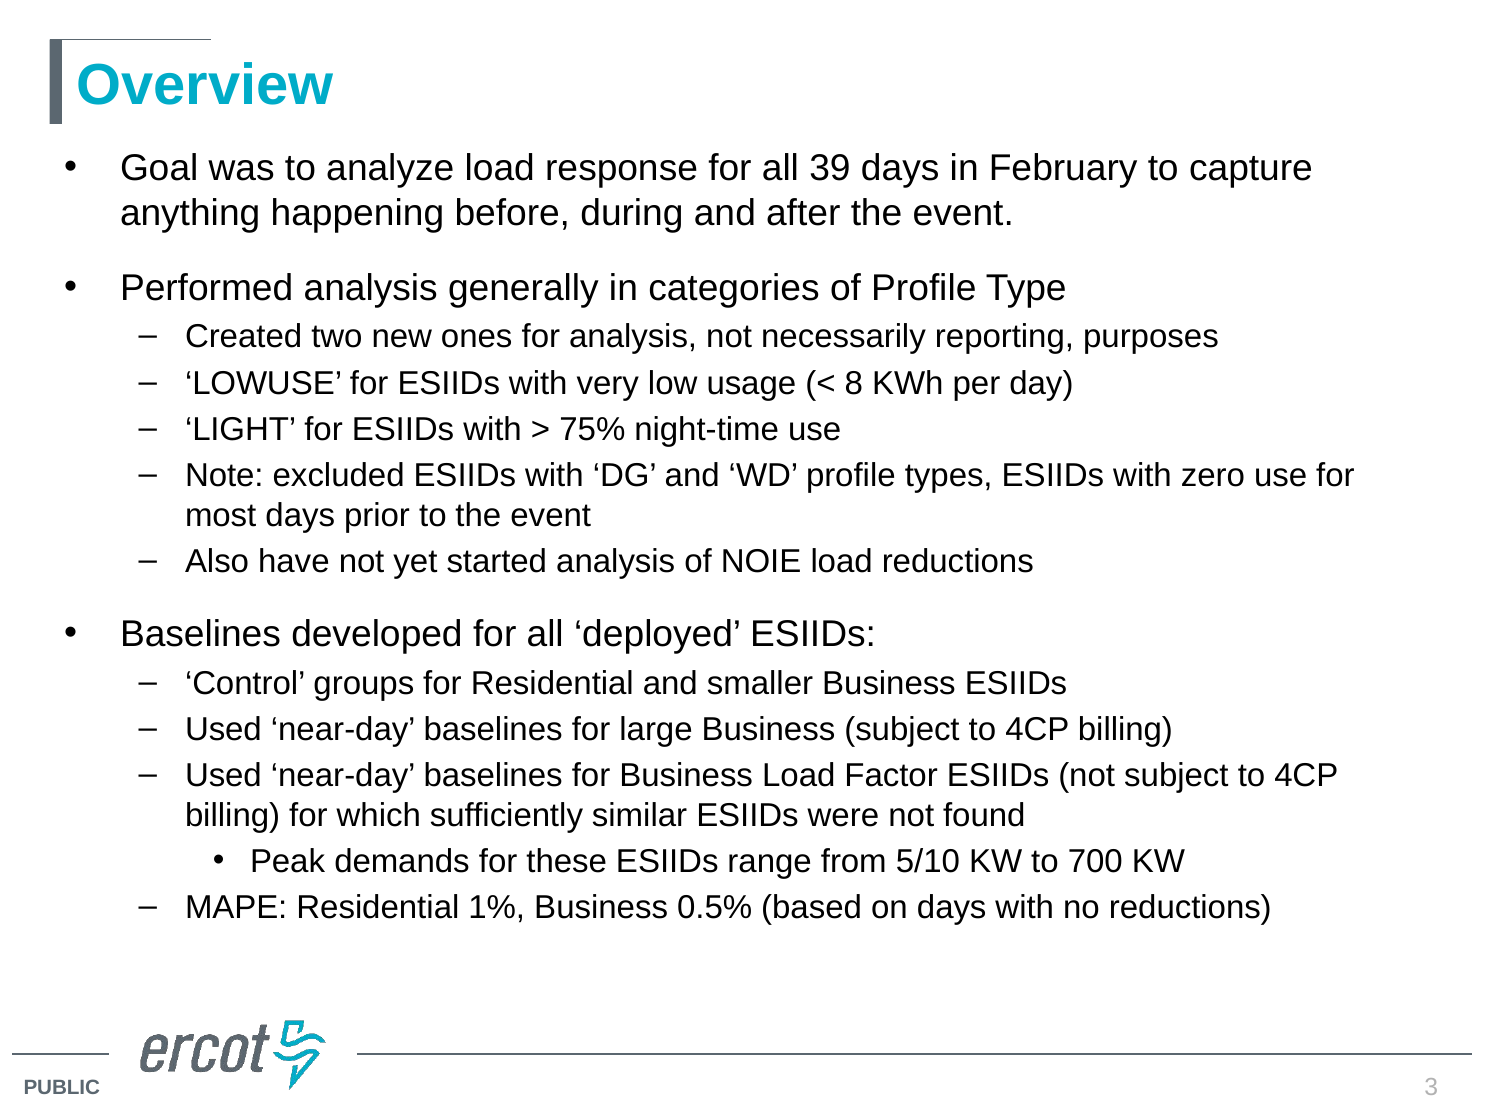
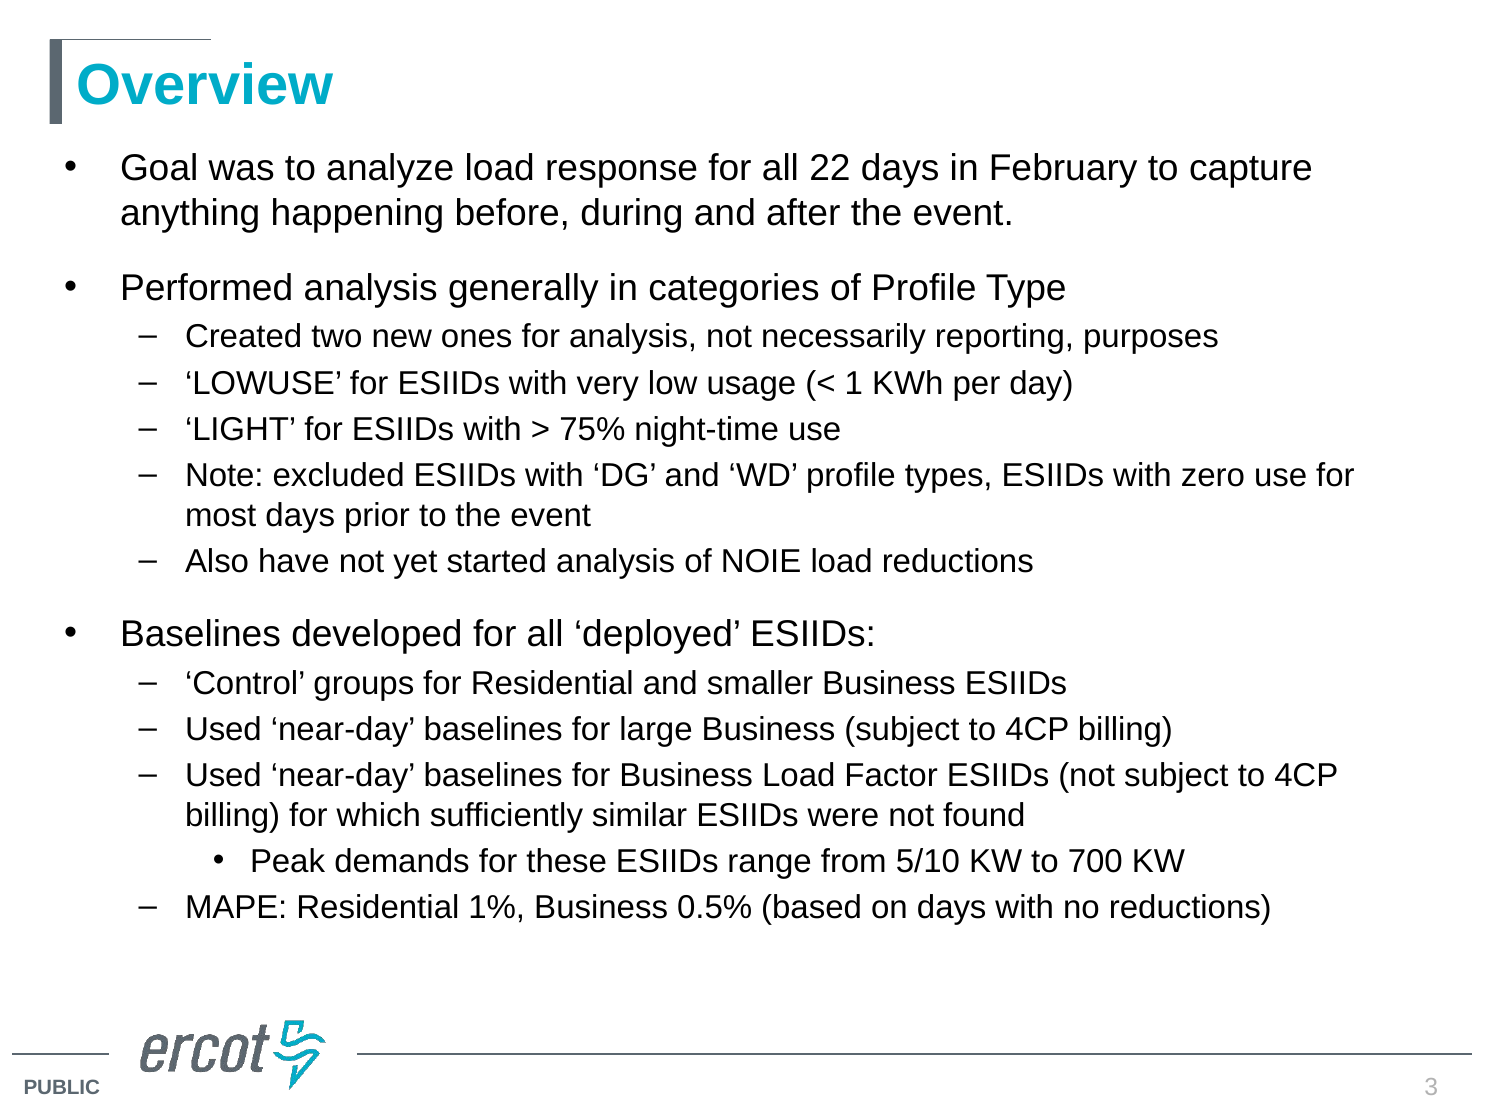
39: 39 -> 22
8: 8 -> 1
